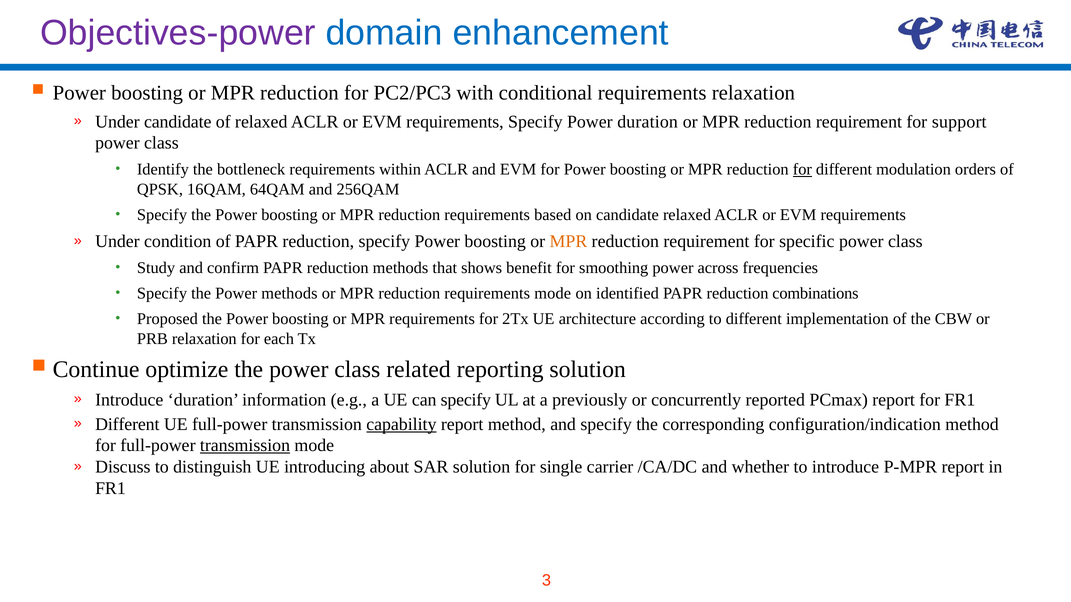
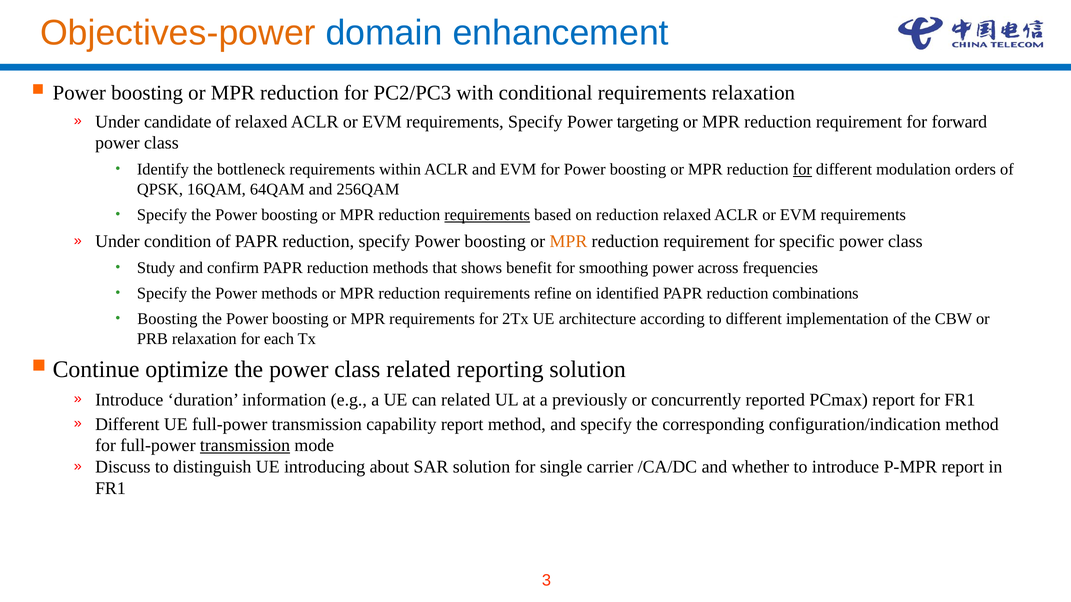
Objectives-power colour: purple -> orange
Power duration: duration -> targeting
support: support -> forward
requirements at (487, 215) underline: none -> present
on candidate: candidate -> reduction
requirements mode: mode -> refine
Proposed at (167, 319): Proposed -> Boosting
can specify: specify -> related
capability underline: present -> none
